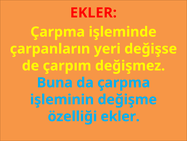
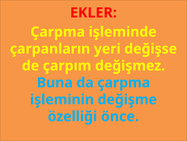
özelliği ekler: ekler -> önce
